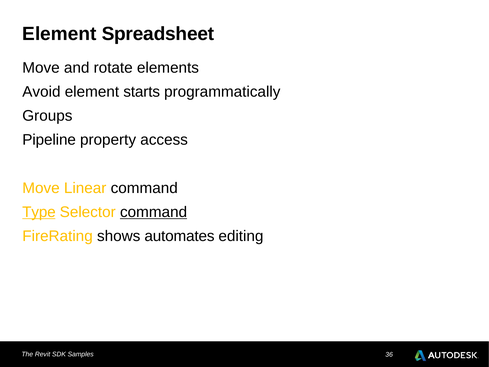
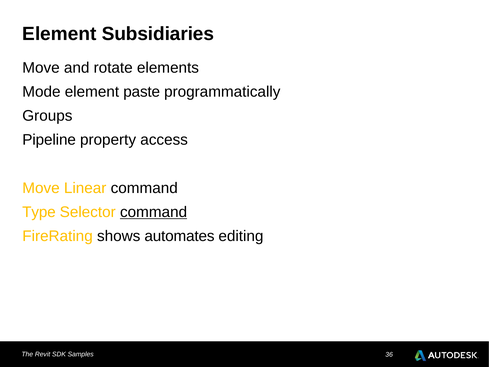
Spreadsheet: Spreadsheet -> Subsidiaries
Avoid: Avoid -> Mode
starts: starts -> paste
Type underline: present -> none
